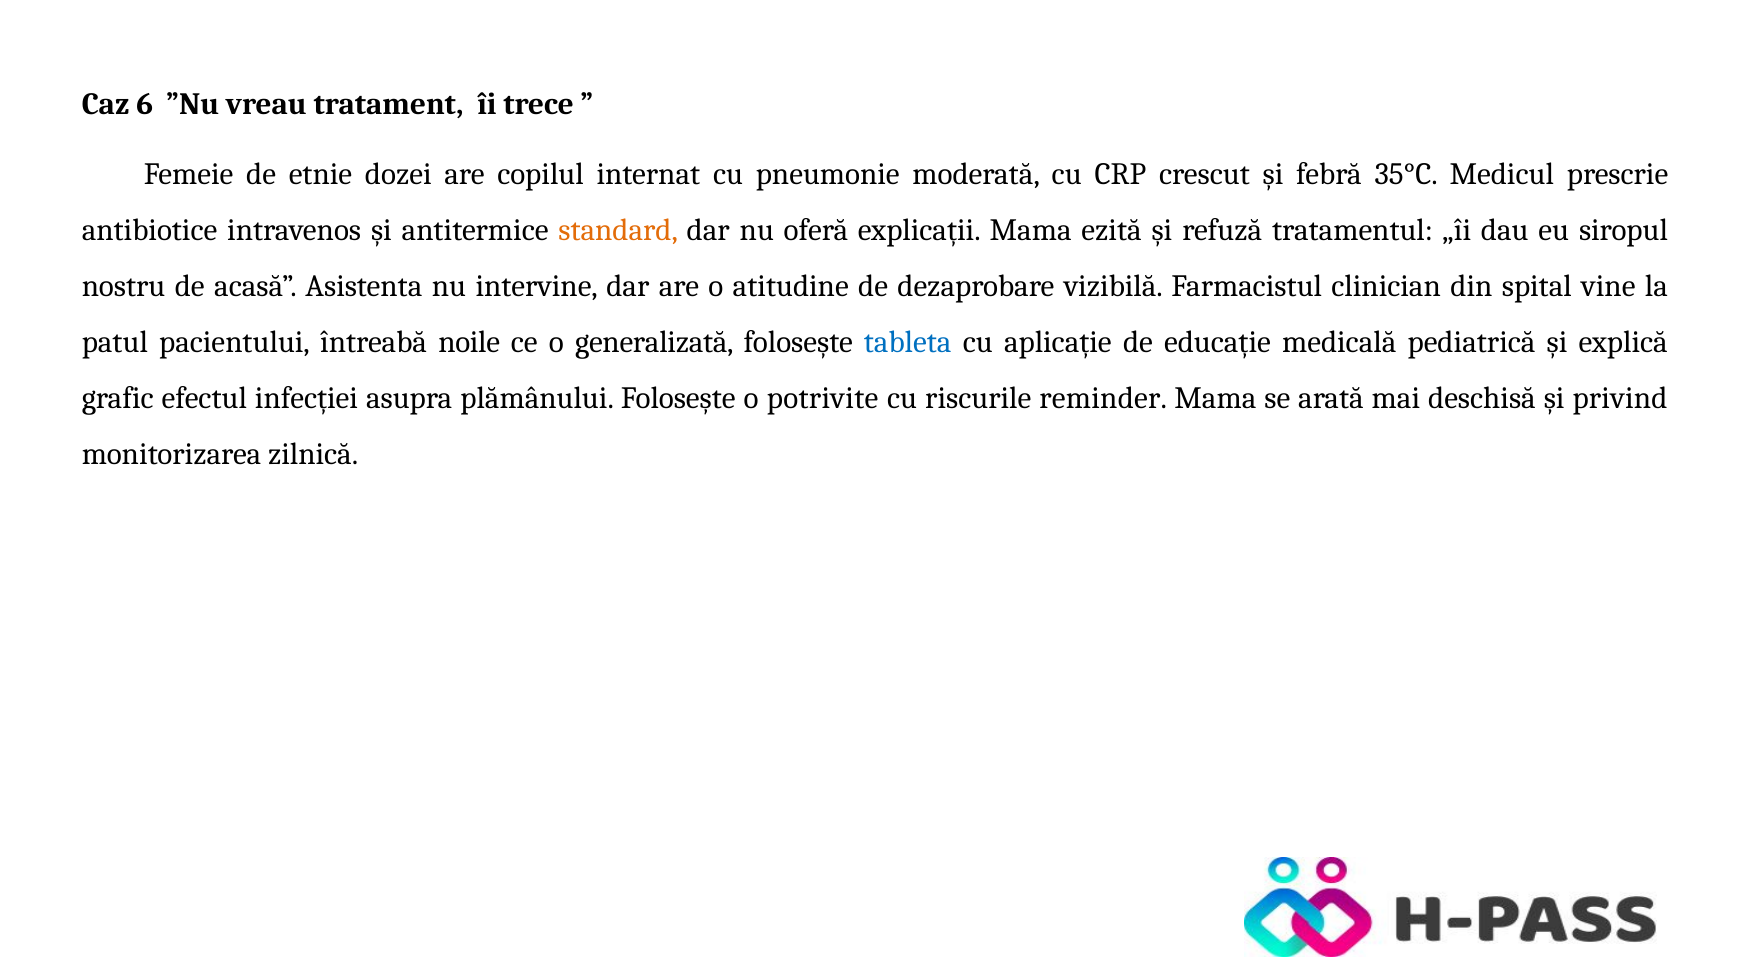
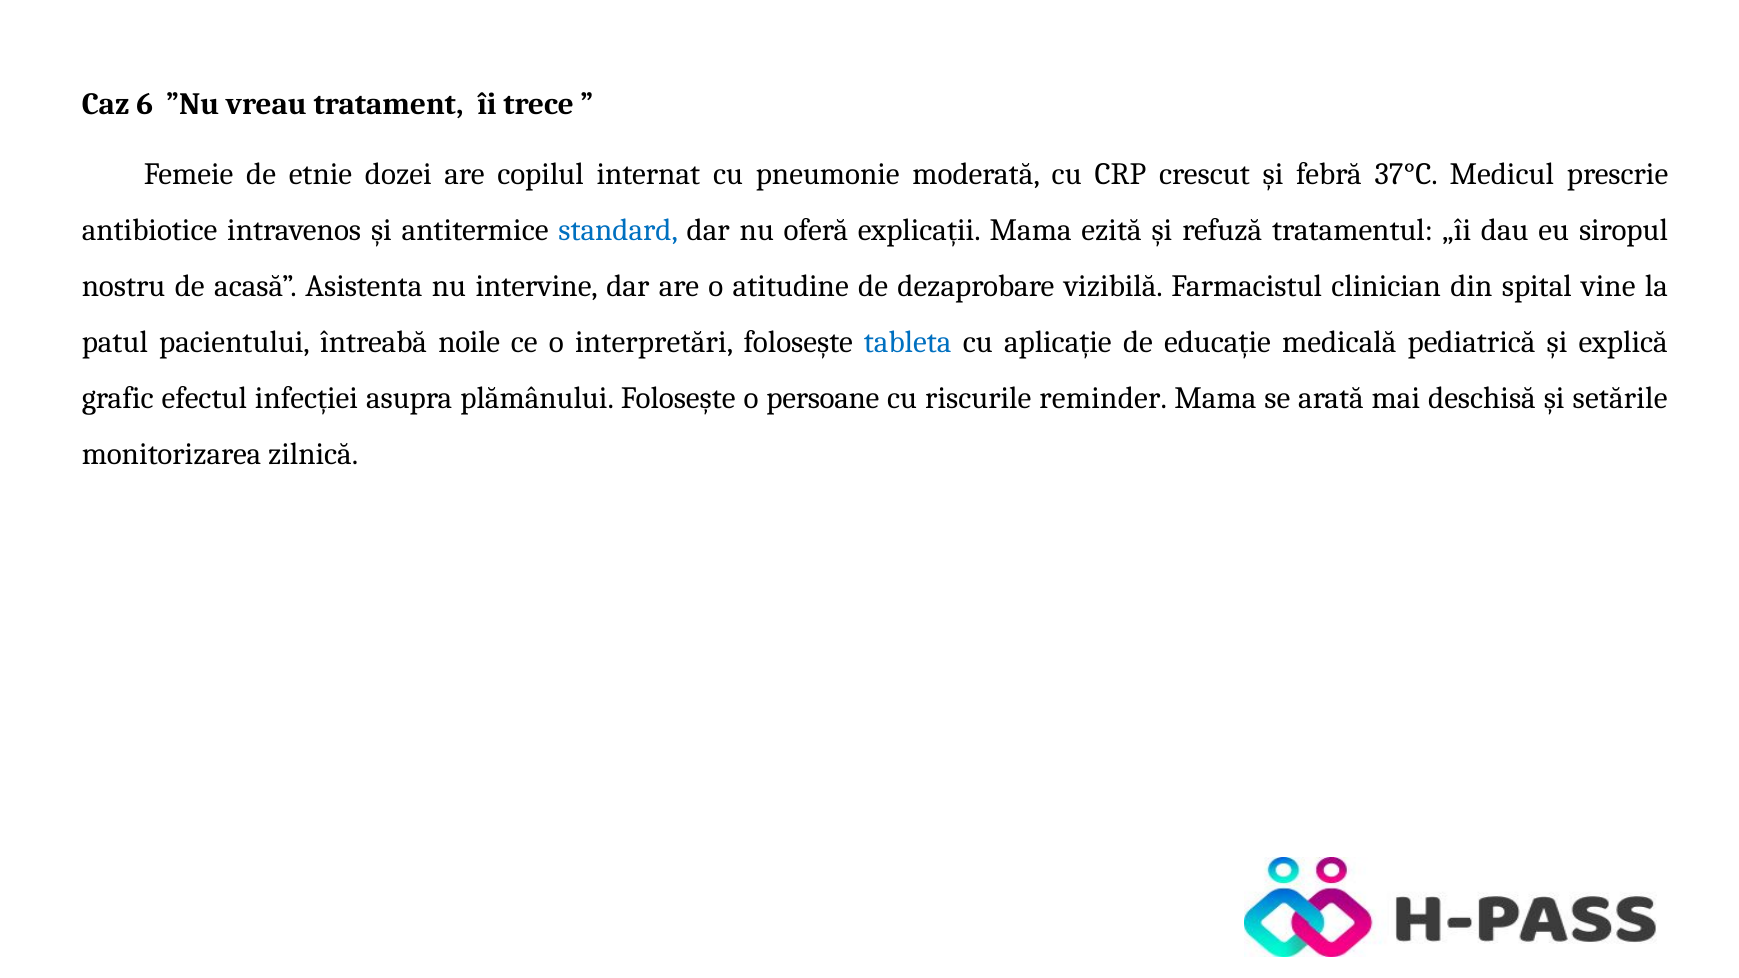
35°C: 35°C -> 37°C
standard colour: orange -> blue
generalizată: generalizată -> interpretări
potrivite: potrivite -> persoane
privind: privind -> setările
